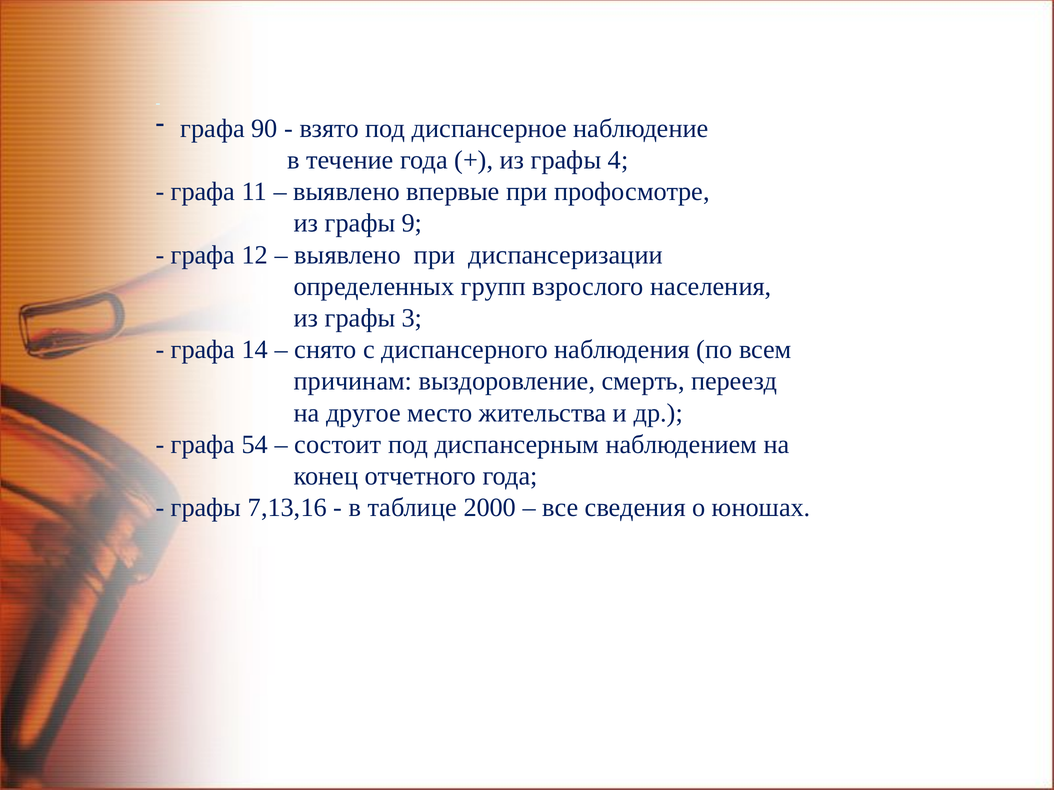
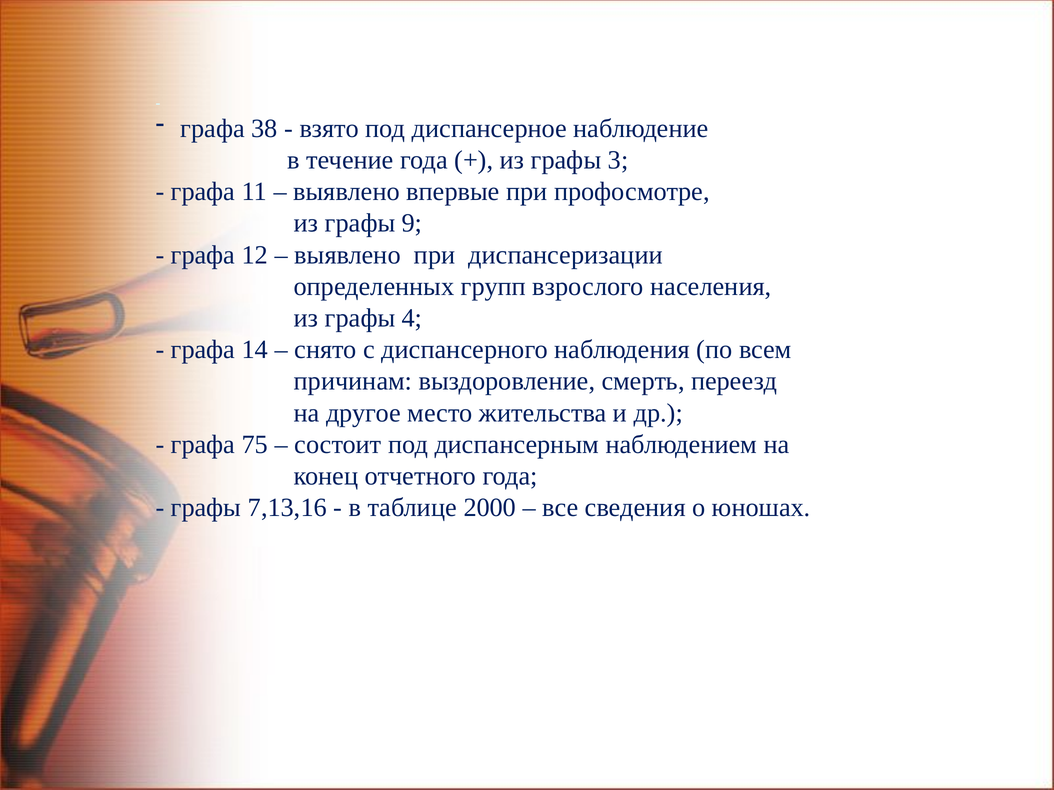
90: 90 -> 38
4: 4 -> 3
3: 3 -> 4
54: 54 -> 75
